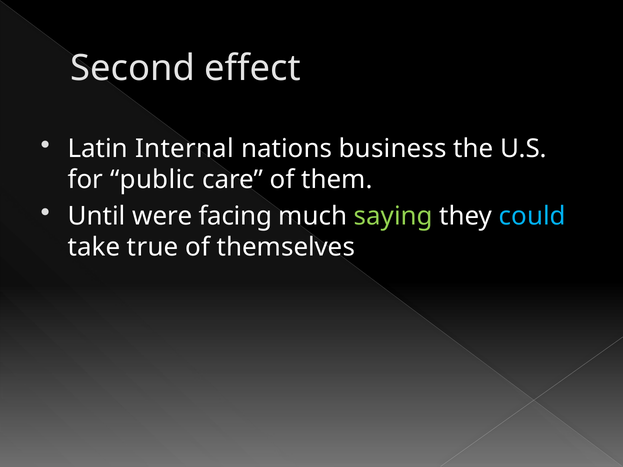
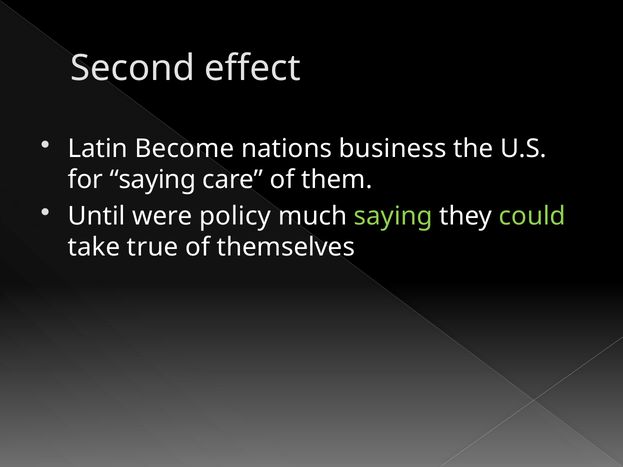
Internal: Internal -> Become
for public: public -> saying
facing: facing -> policy
could colour: light blue -> light green
